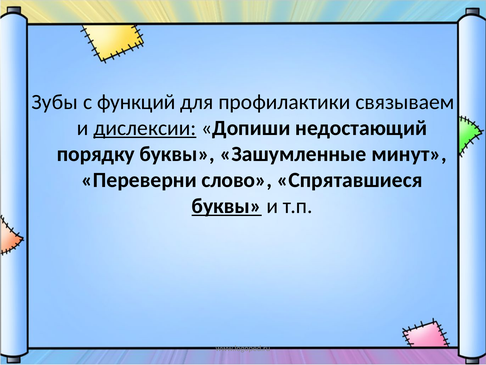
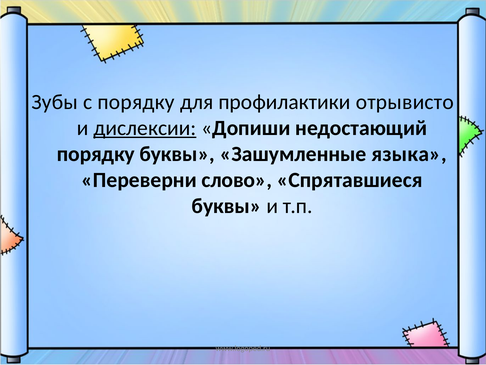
с функций: функций -> порядку
связываем: связываем -> отрывисто
минут: минут -> языка
буквы at (227, 206) underline: present -> none
